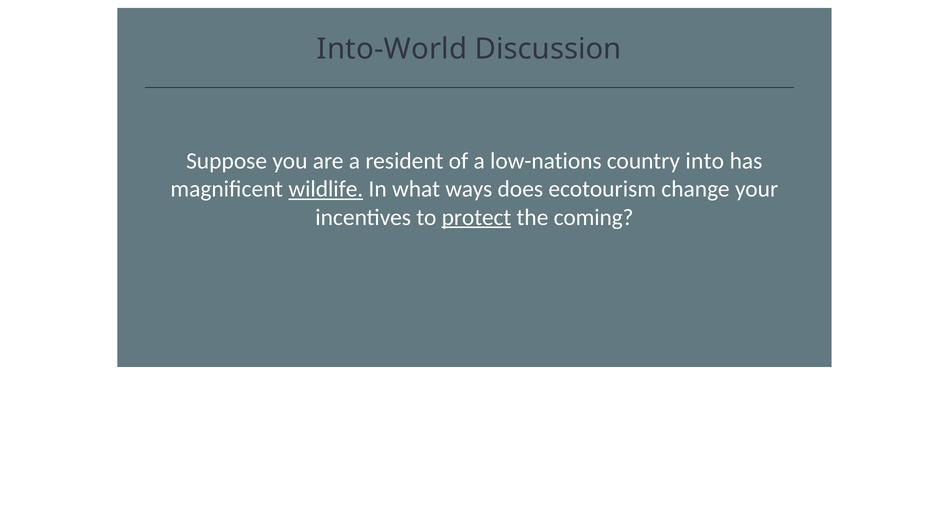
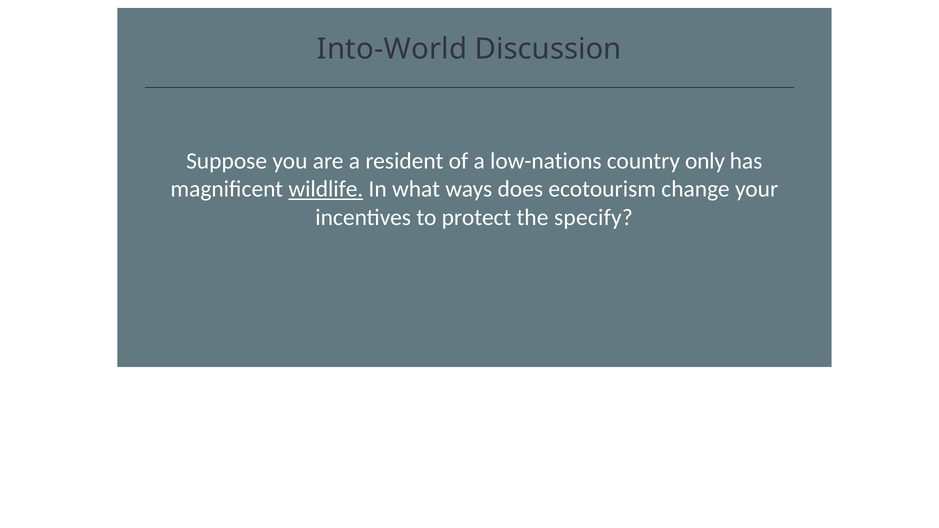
into: into -> only
protect underline: present -> none
coming: coming -> specify
